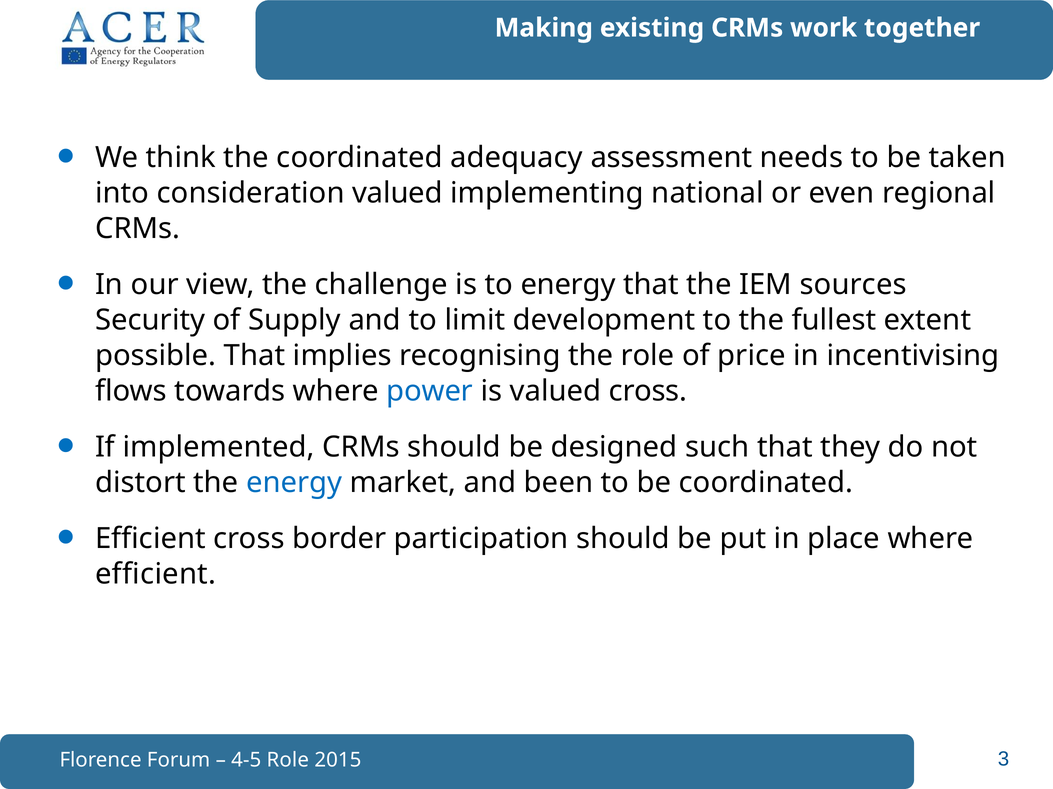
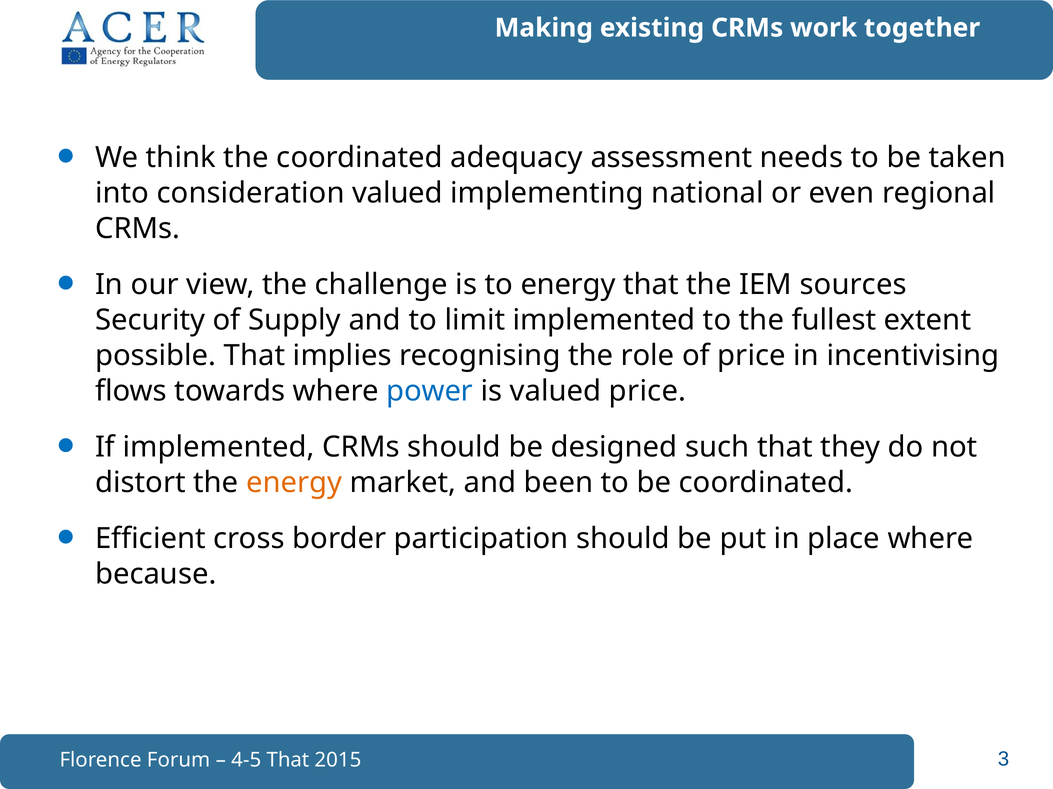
limit development: development -> implemented
valued cross: cross -> price
energy at (294, 483) colour: blue -> orange
efficient at (156, 575): efficient -> because
4-5 Role: Role -> That
